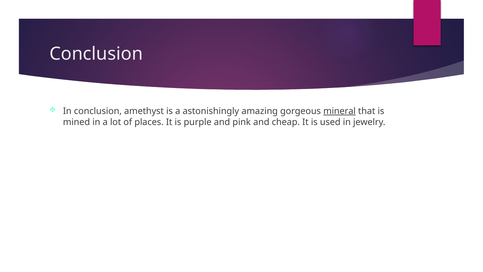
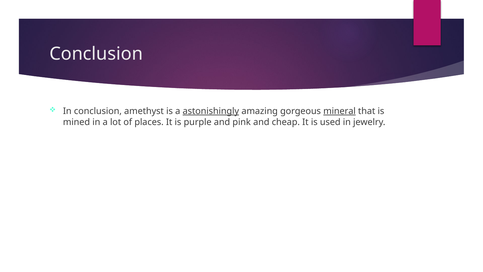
astonishingly underline: none -> present
